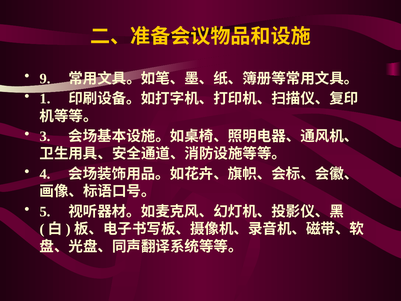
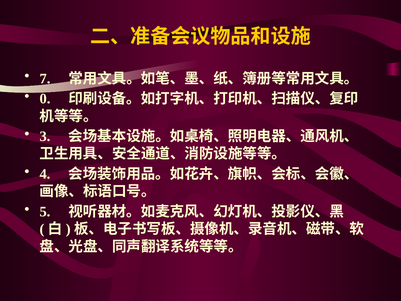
9: 9 -> 7
1: 1 -> 0
